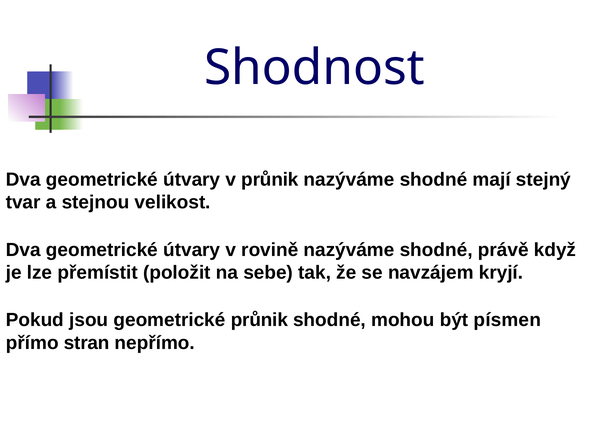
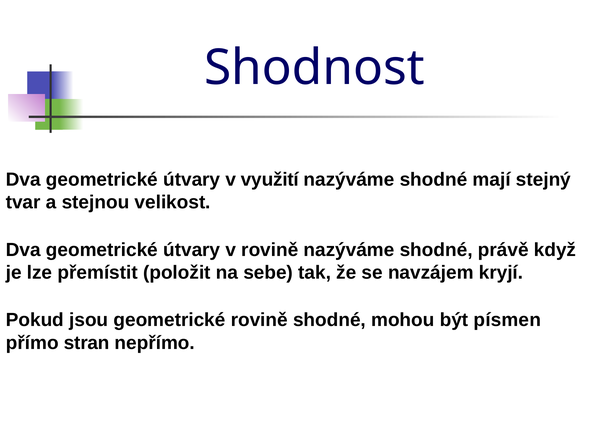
v průnik: průnik -> využití
geometrické průnik: průnik -> rovině
